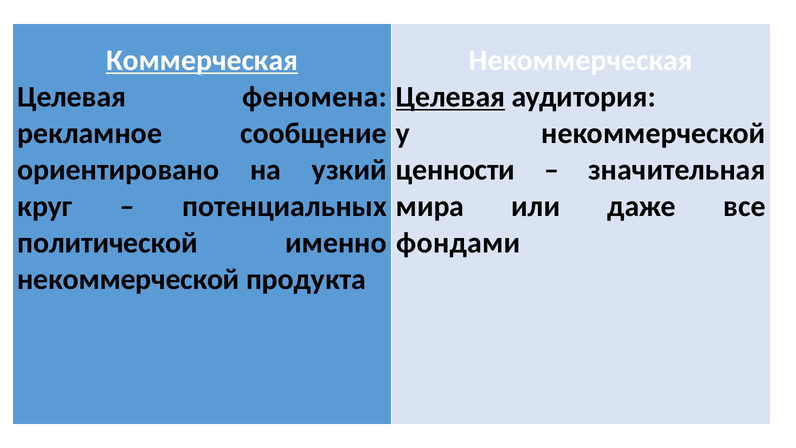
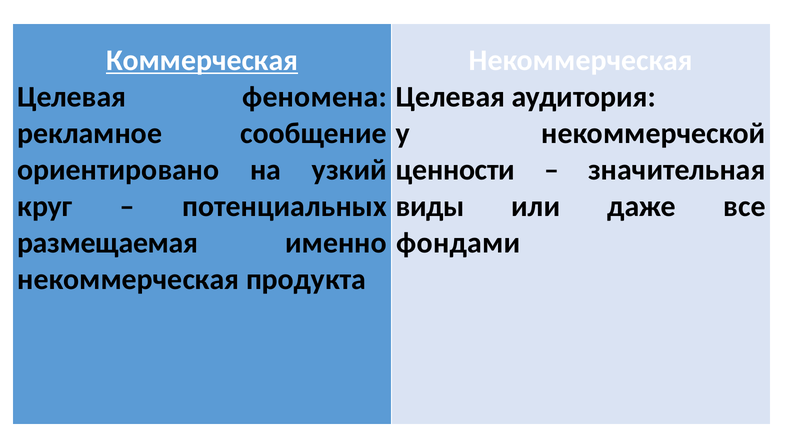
Целевая at (450, 97) underline: present -> none
мира: мира -> виды
политической: политической -> размещаемая
некоммерческой at (128, 279): некоммерческой -> некоммерческая
